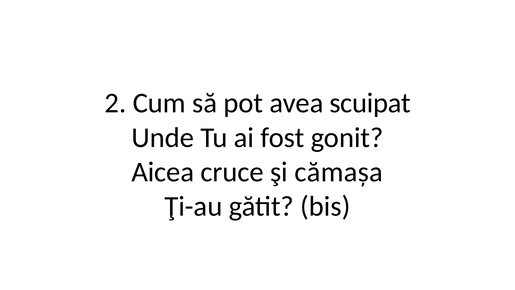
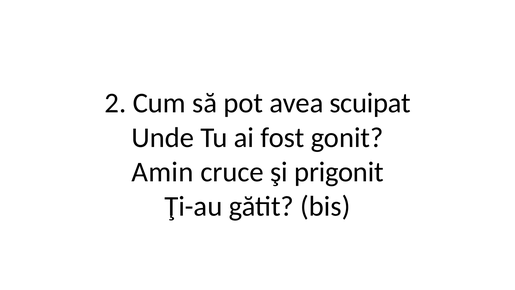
Aicea: Aicea -> Amin
cămașa: cămașa -> prigonit
